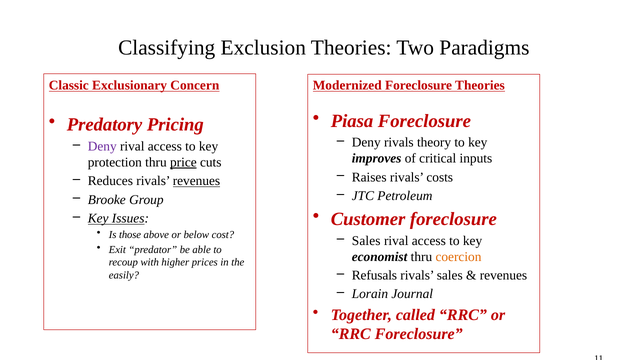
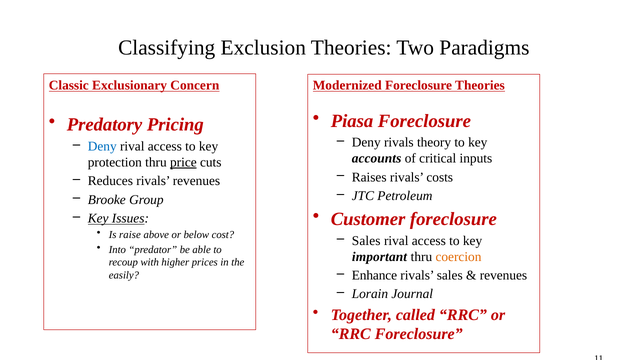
Deny at (102, 146) colour: purple -> blue
improves: improves -> accounts
revenues at (196, 181) underline: present -> none
those: those -> raise
Exit: Exit -> Into
economist: economist -> important
Refusals: Refusals -> Enhance
